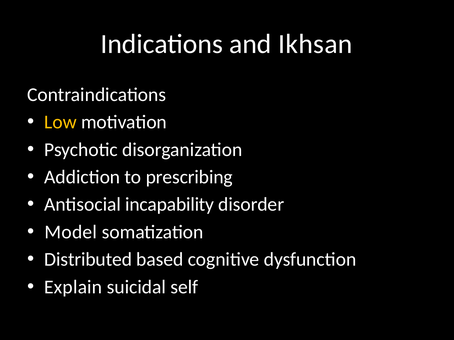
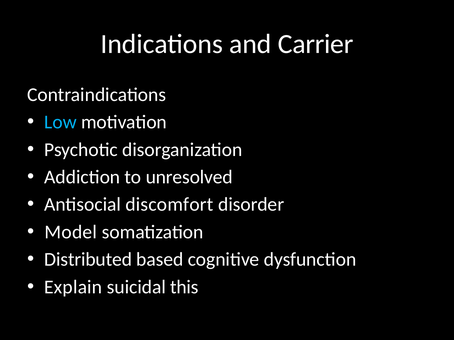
Ikhsan: Ikhsan -> Carrier
Low colour: yellow -> light blue
prescribing: prescribing -> unresolved
incapability: incapability -> discomfort
self: self -> this
